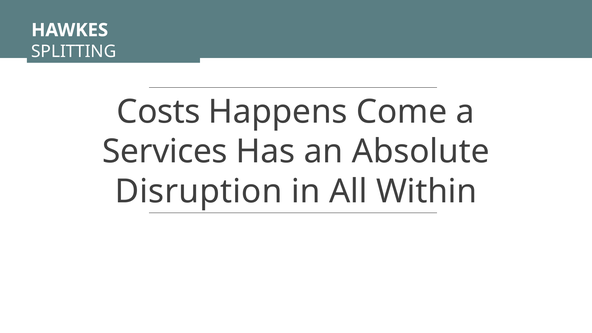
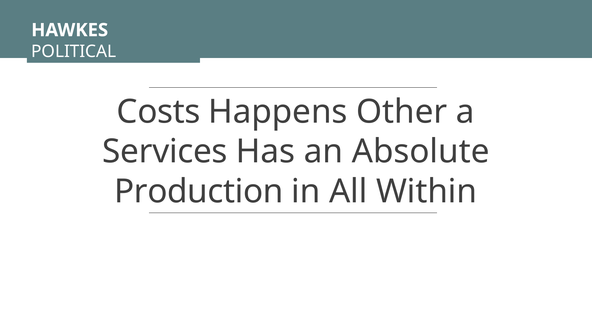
SPLITTING: SPLITTING -> POLITICAL
Come: Come -> Other
Disruption: Disruption -> Production
